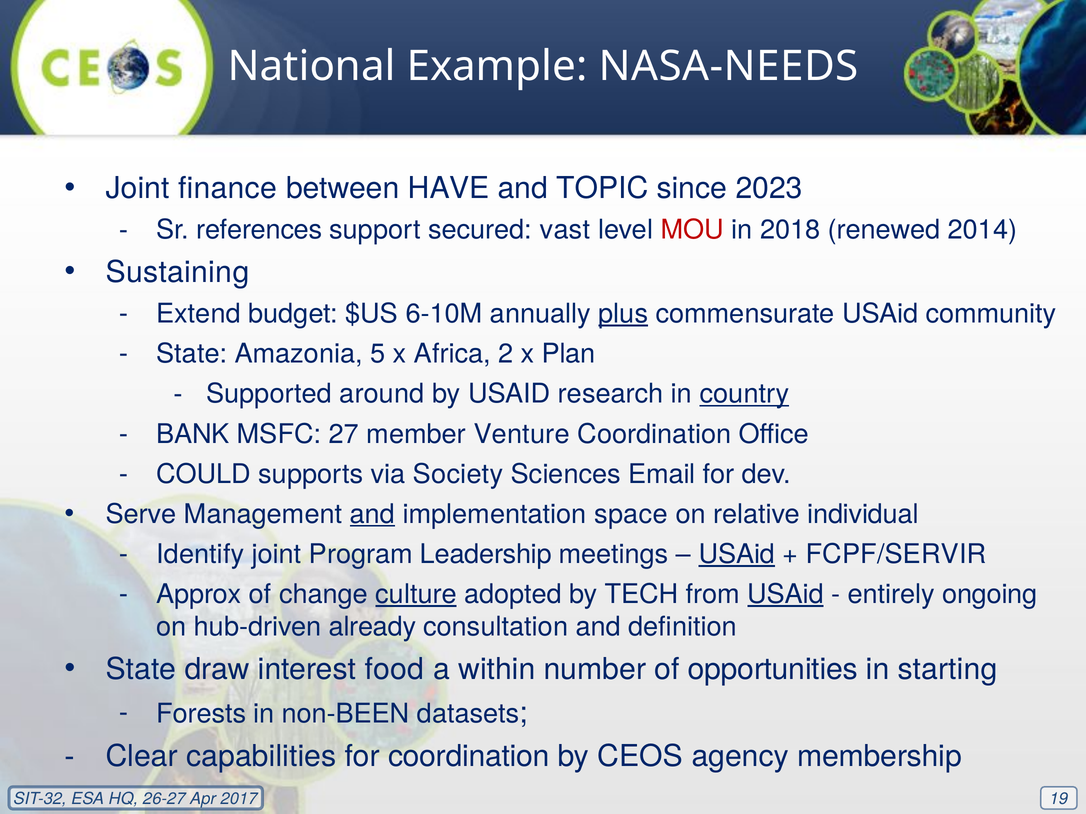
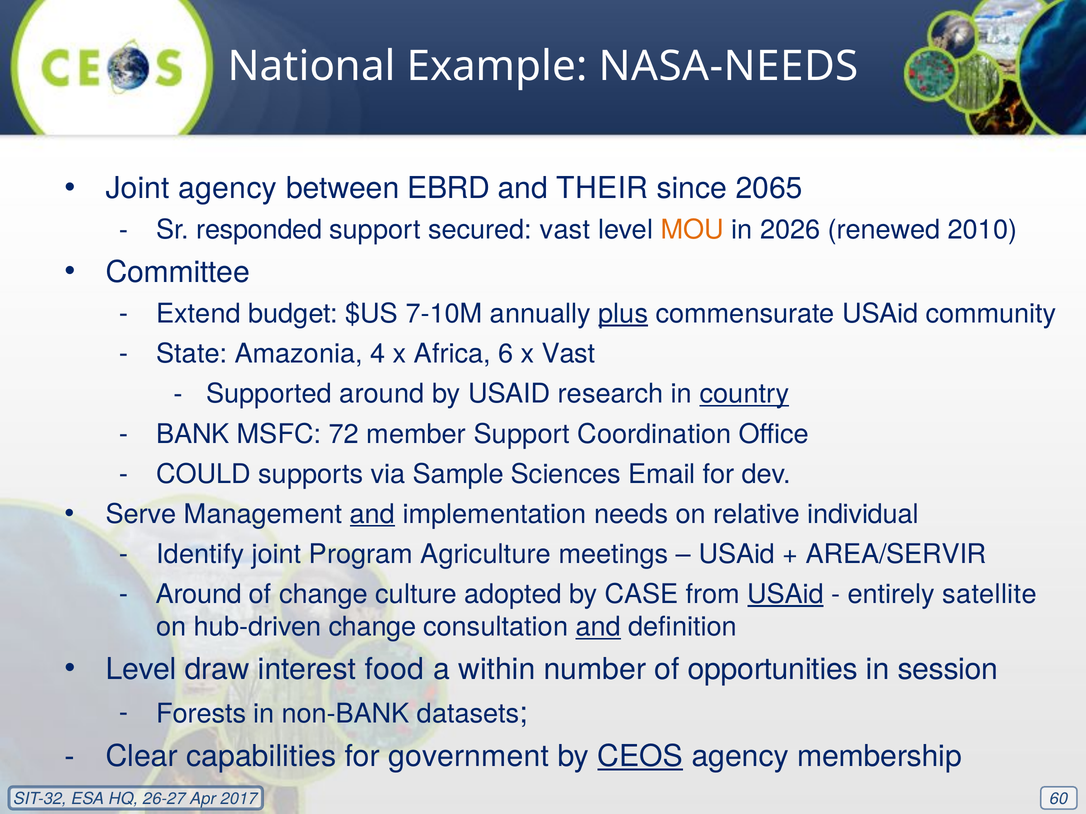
Joint finance: finance -> agency
HAVE: HAVE -> EBRD
TOPIC: TOPIC -> THEIR
2023: 2023 -> 2065
references: references -> responded
MOU colour: red -> orange
2018: 2018 -> 2026
2014: 2014 -> 2010
Sustaining: Sustaining -> Committee
6-10M: 6-10M -> 7-10M
5: 5 -> 4
2: 2 -> 6
x Plan: Plan -> Vast
27: 27 -> 72
member Venture: Venture -> Support
Society: Society -> Sample
space: space -> needs
Leadership: Leadership -> Agriculture
USAid at (737, 555) underline: present -> none
FCPF/SERVIR: FCPF/SERVIR -> AREA/SERVIR
Approx at (199, 595): Approx -> Around
culture underline: present -> none
TECH: TECH -> CASE
ongoing: ongoing -> satellite
hub-driven already: already -> change
and at (598, 627) underline: none -> present
State at (141, 669): State -> Level
starting: starting -> session
non-BEEN: non-BEEN -> non-BANK
for coordination: coordination -> government
CEOS underline: none -> present
19: 19 -> 60
